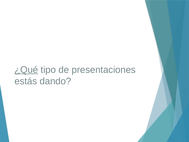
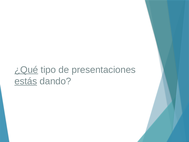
estás underline: none -> present
